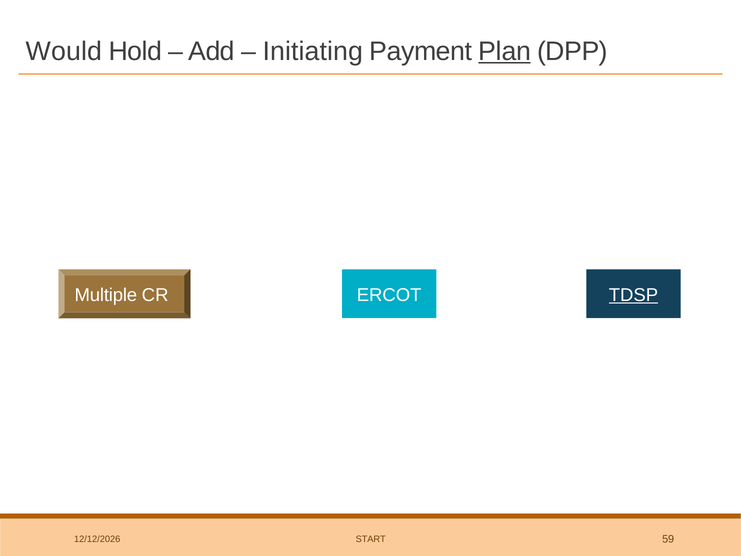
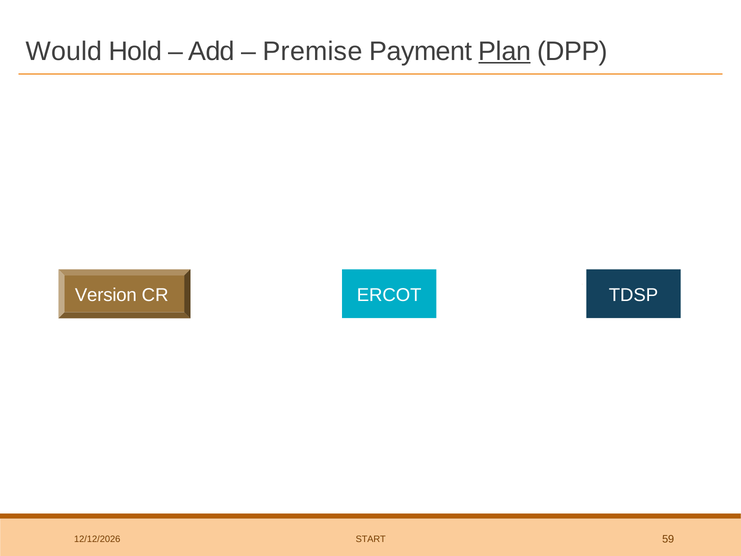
Initiating: Initiating -> Premise
TDSP underline: present -> none
Multiple: Multiple -> Version
